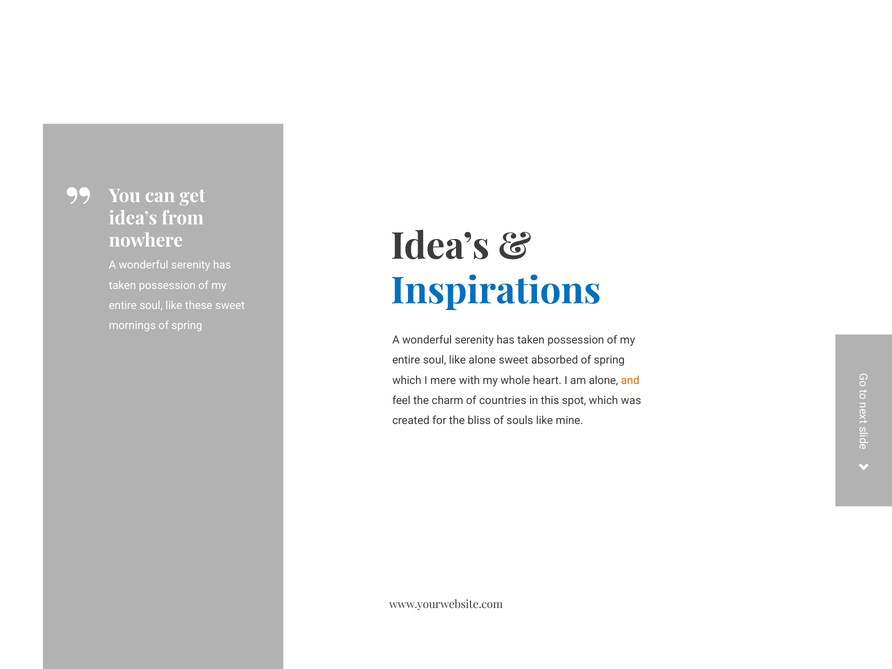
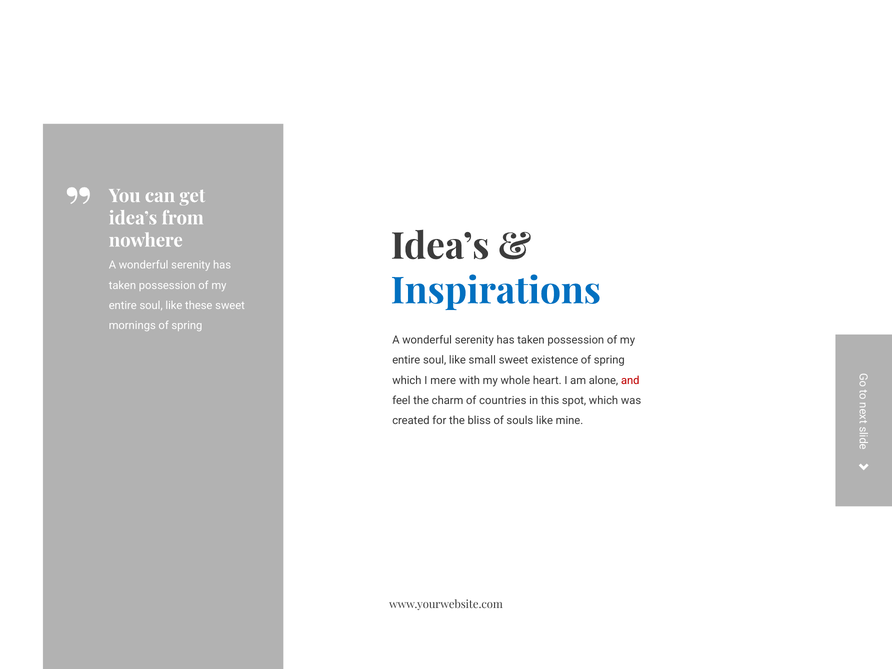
like alone: alone -> small
absorbed: absorbed -> existence
and colour: orange -> red
